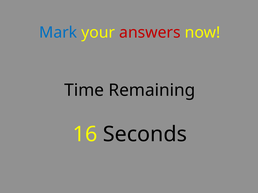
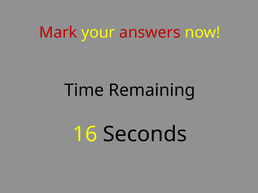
Mark colour: blue -> red
